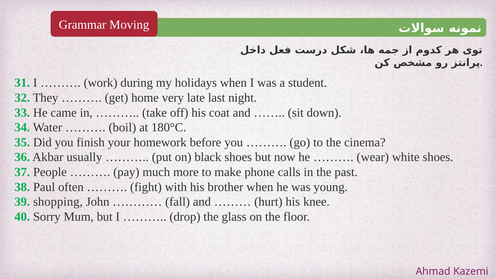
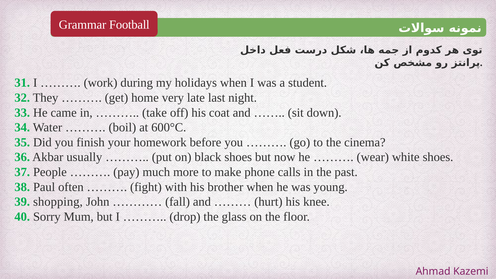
Moving: Moving -> Football
180°C: 180°C -> 600°C
